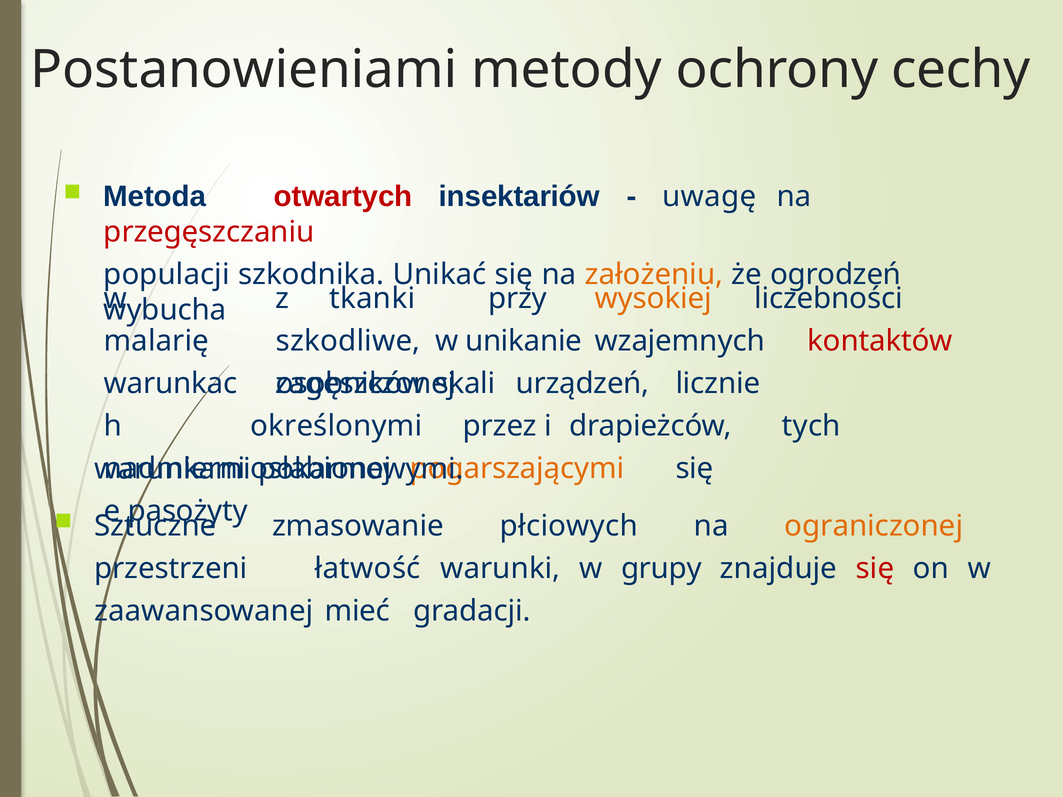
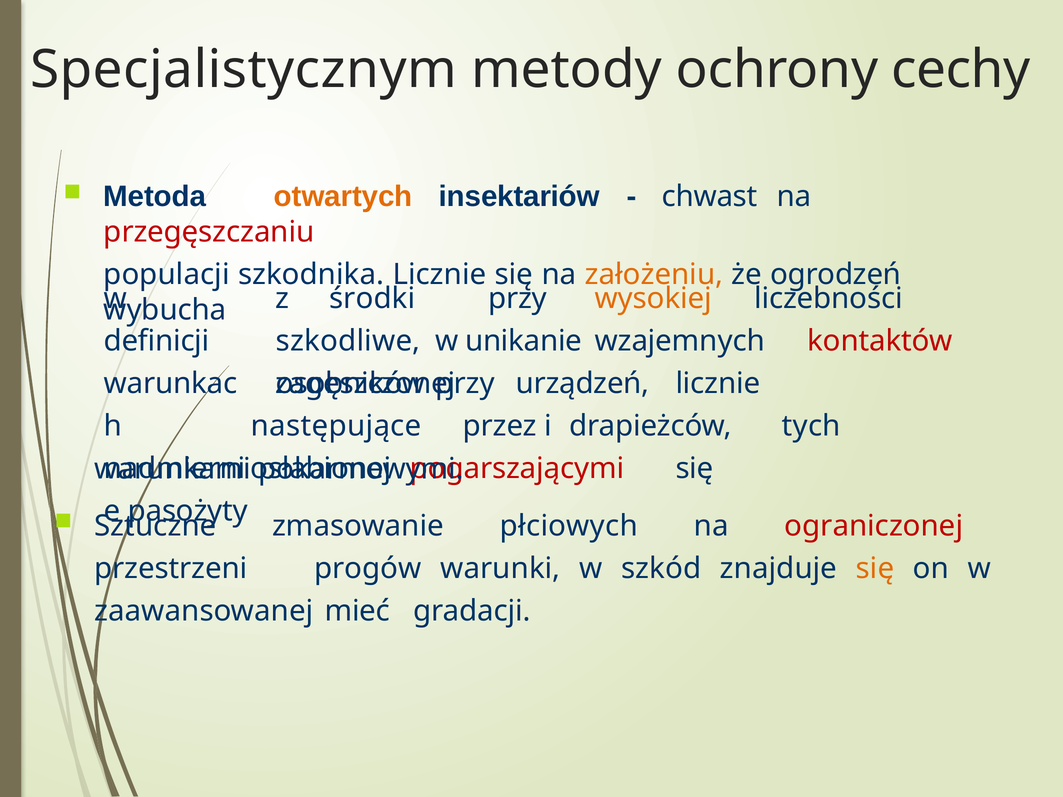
Postanowieniami: Postanowieniami -> Specjalistycznym
otwartych colour: red -> orange
uwagę: uwagę -> chwast
szkodnika Unikać: Unikać -> Licznie
tkanki: tkanki -> środki
malarię: malarię -> definicji
skali at (465, 384): skali -> przy
określonymi: określonymi -> następujące
pogarszającymi colour: orange -> red
ograniczonej colour: orange -> red
łatwość: łatwość -> progów
grupy: grupy -> szkód
się at (875, 569) colour: red -> orange
